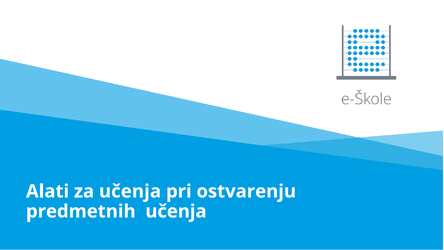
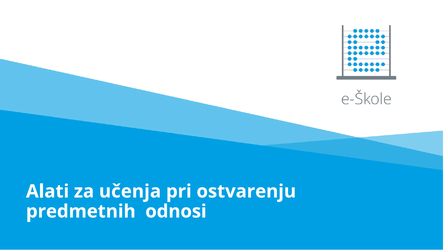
predmetnih učenja: učenja -> odnosi
